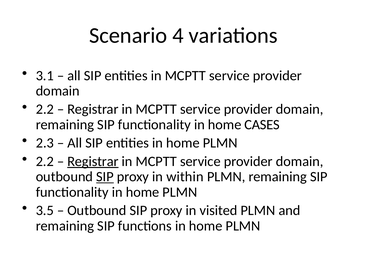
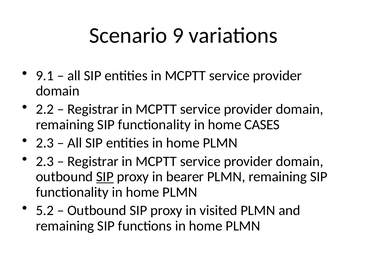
4: 4 -> 9
3.1: 3.1 -> 9.1
2.2 at (45, 162): 2.2 -> 2.3
Registrar at (93, 162) underline: present -> none
within: within -> bearer
3.5: 3.5 -> 5.2
